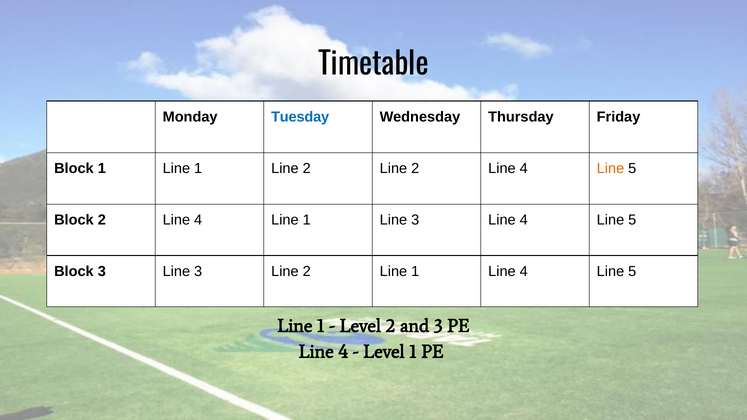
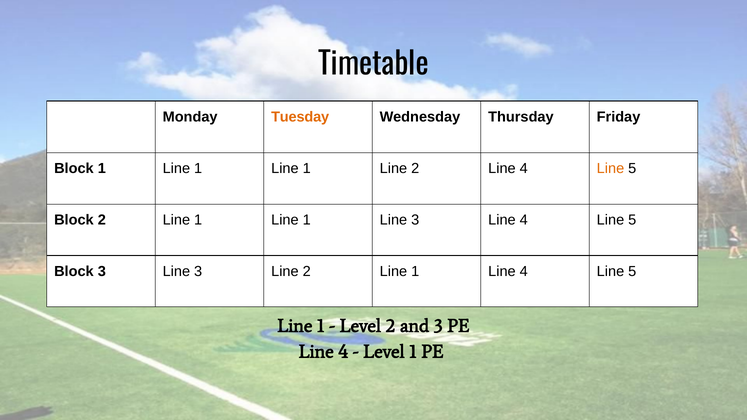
Tuesday colour: blue -> orange
2 at (307, 169): 2 -> 1
Block 2 Line 4: 4 -> 1
